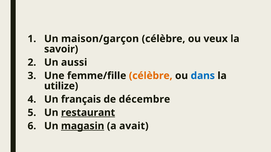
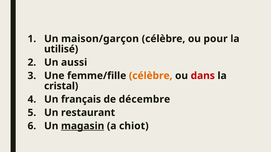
veux: veux -> pour
savoir: savoir -> utilisé
dans colour: blue -> red
utilize: utilize -> cristal
restaurant underline: present -> none
avait: avait -> chiot
